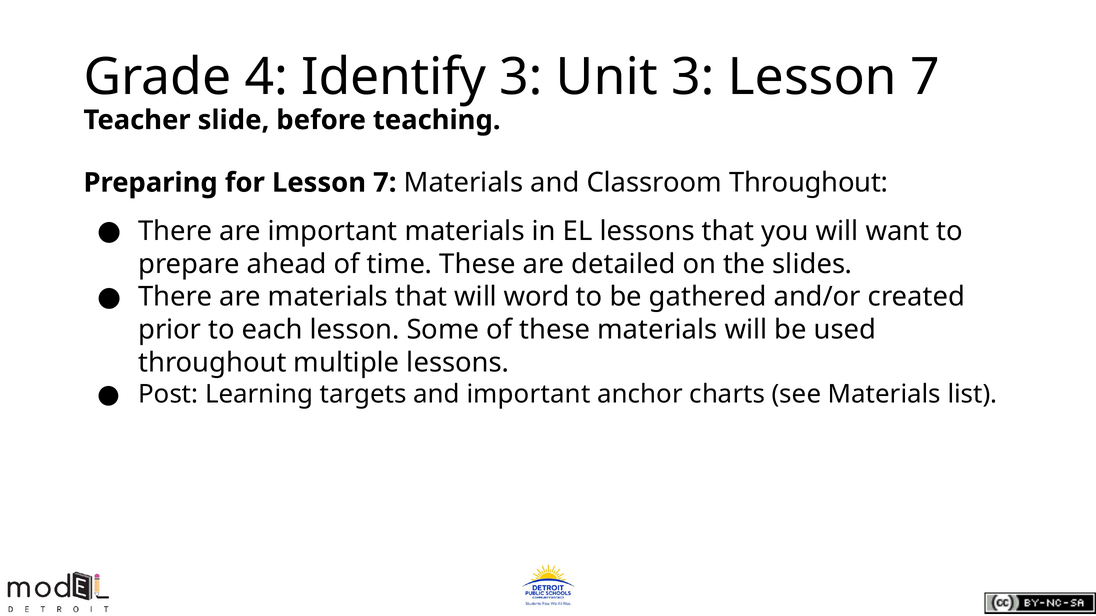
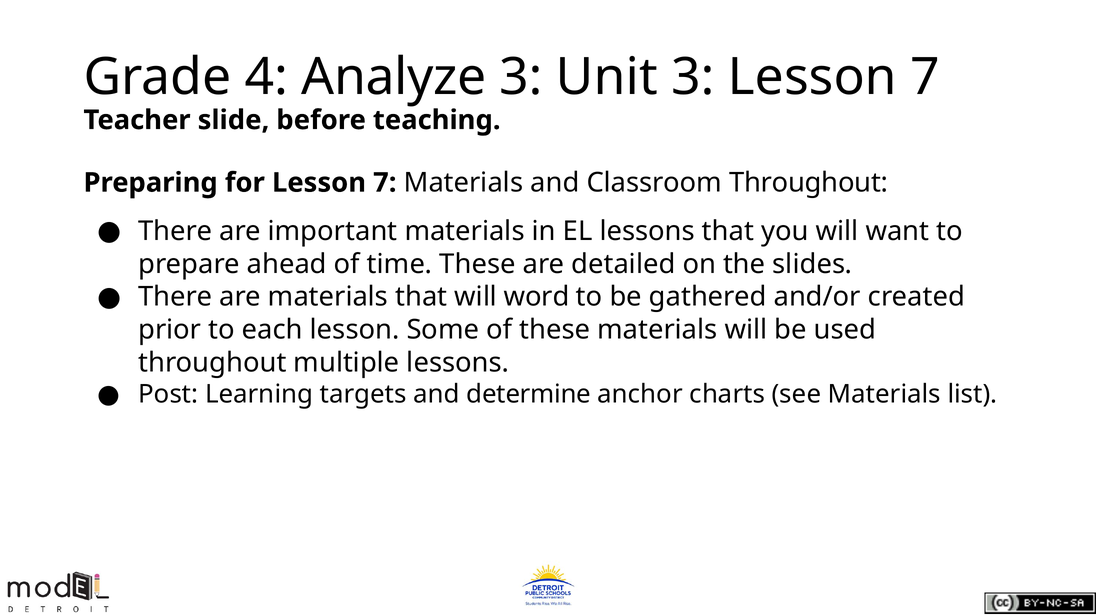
Identify: Identify -> Analyze
and important: important -> determine
